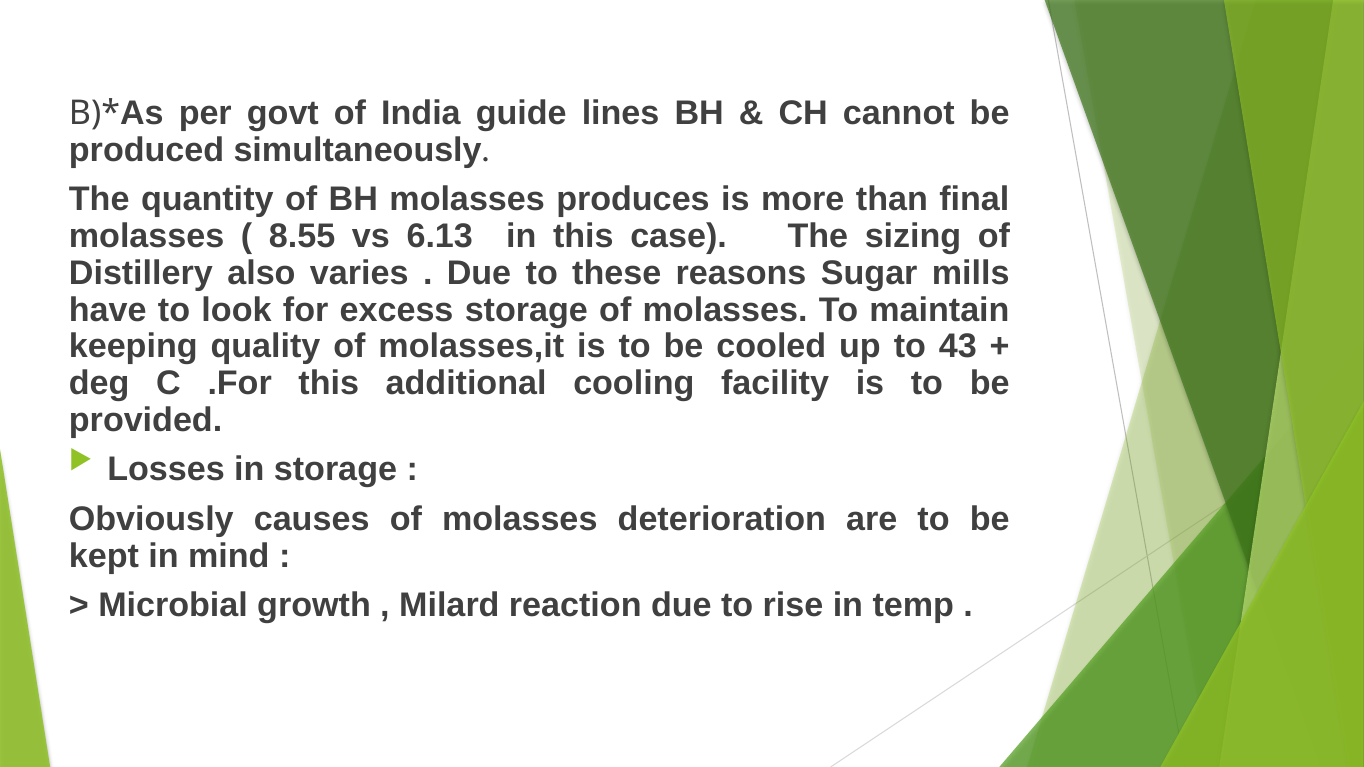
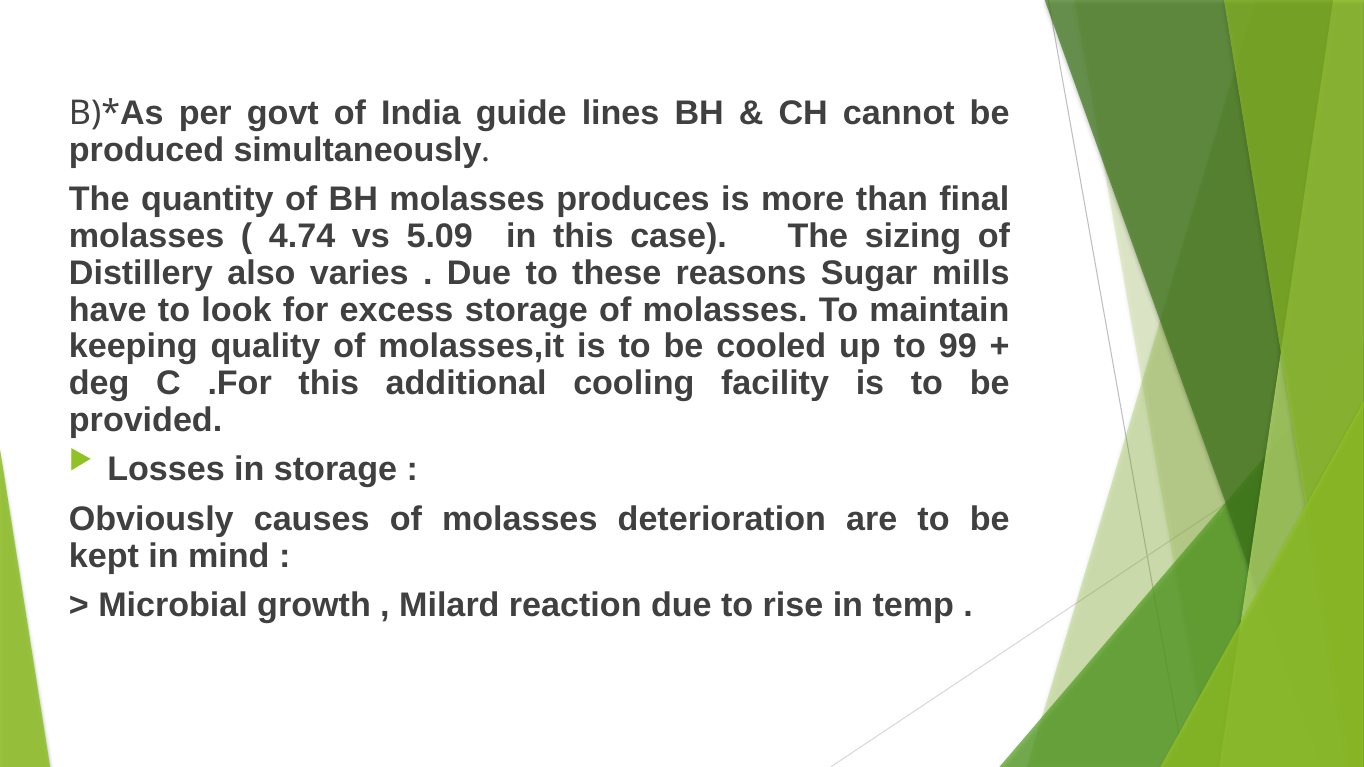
8.55: 8.55 -> 4.74
6.13: 6.13 -> 5.09
43: 43 -> 99
